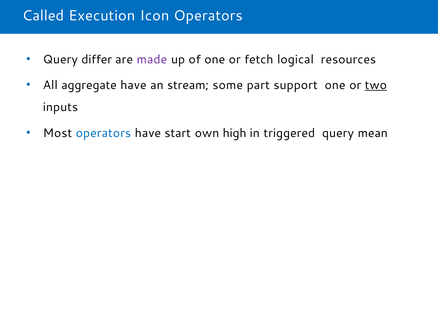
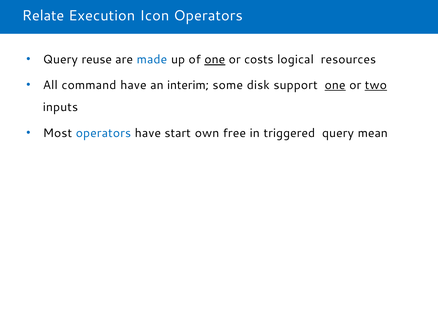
Called: Called -> Relate
differ: differ -> reuse
made colour: purple -> blue
one at (215, 59) underline: none -> present
fetch: fetch -> costs
aggregate: aggregate -> command
stream: stream -> interim
part: part -> disk
one at (335, 85) underline: none -> present
high: high -> free
